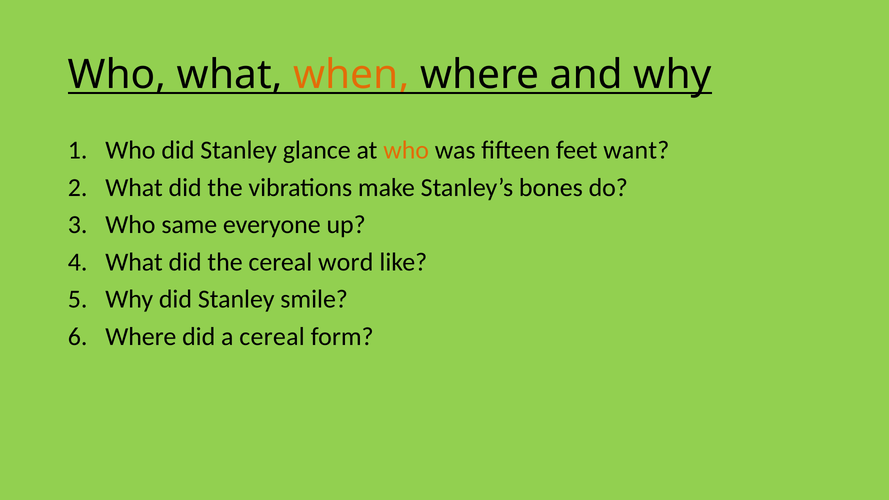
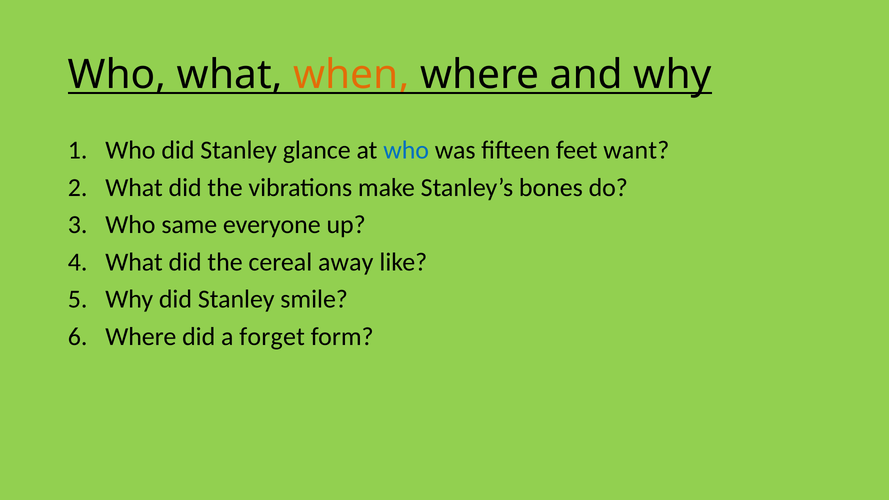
who at (406, 150) colour: orange -> blue
word: word -> away
a cereal: cereal -> forget
